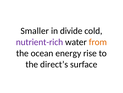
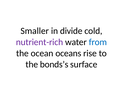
from colour: orange -> blue
energy: energy -> oceans
direct’s: direct’s -> bonds’s
